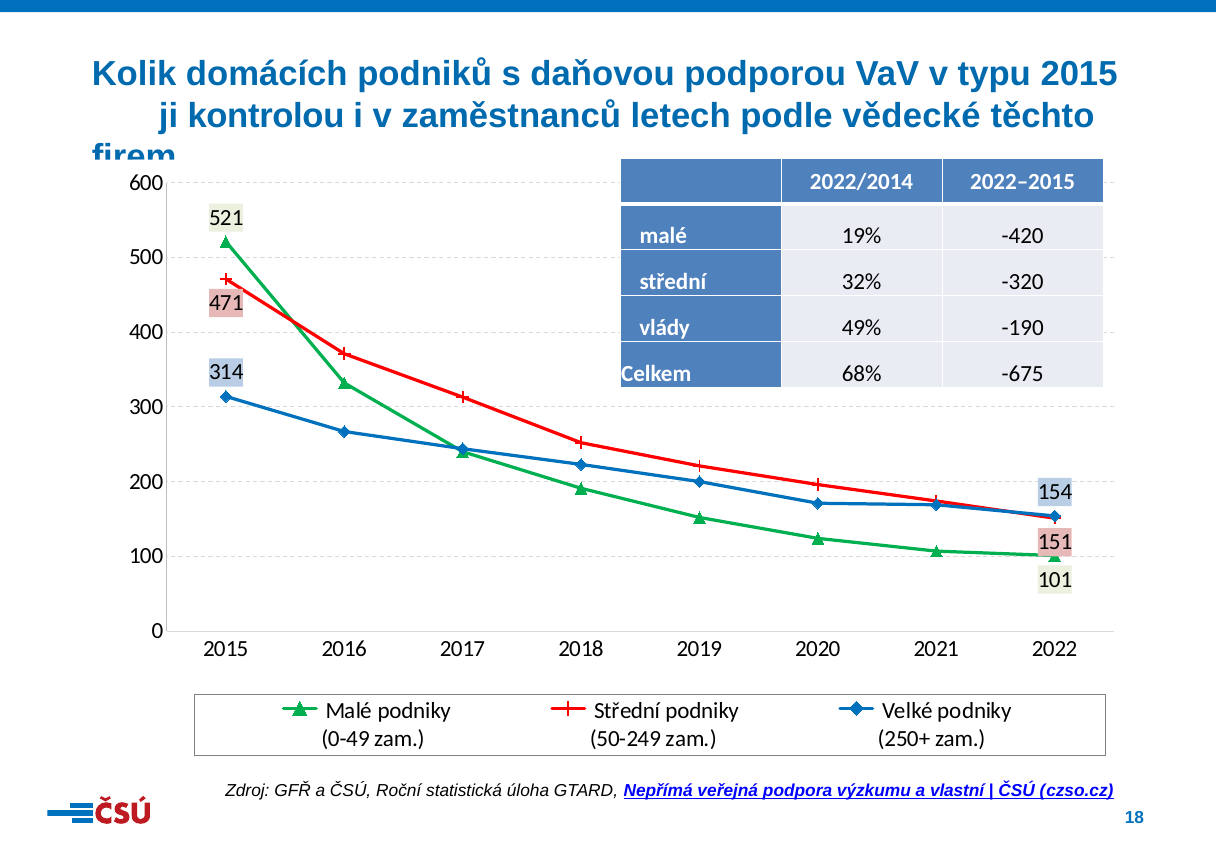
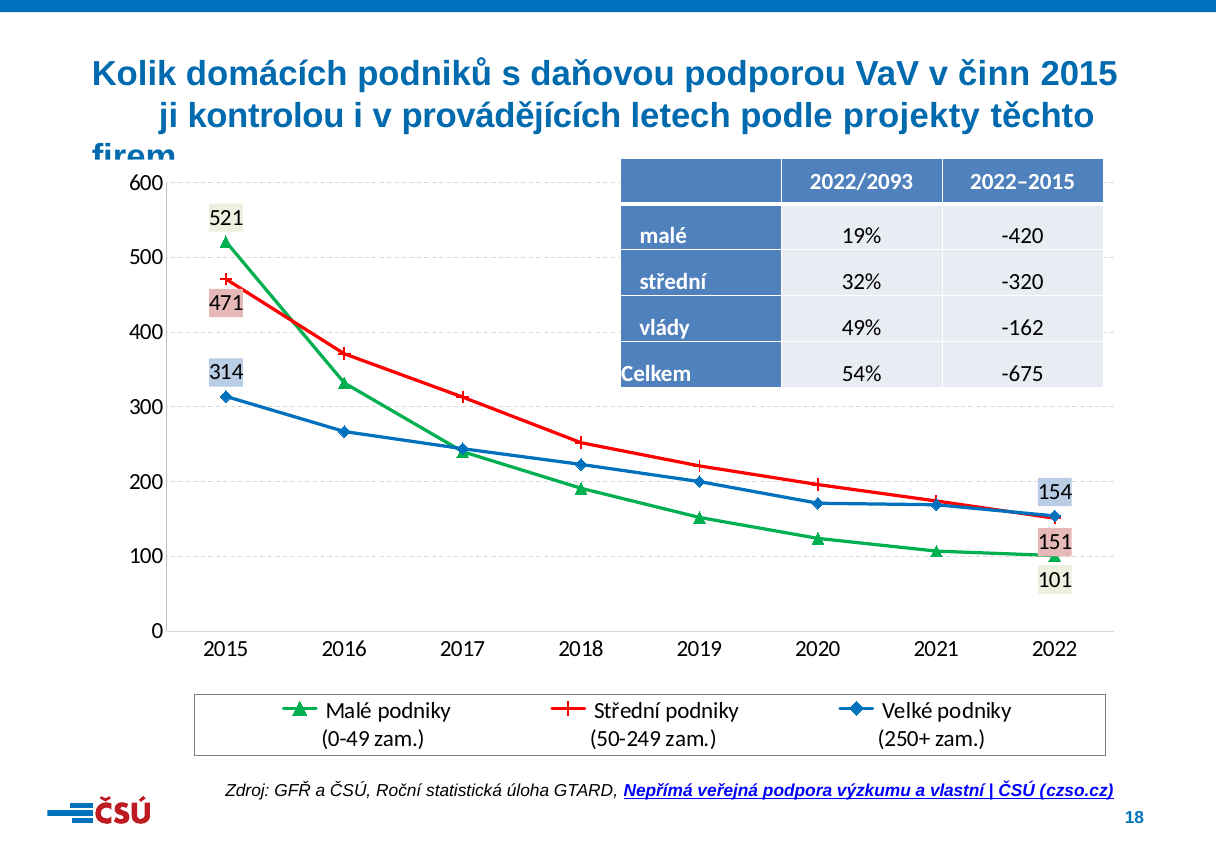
typu: typu -> činn
zaměstnanců: zaměstnanců -> provádějících
vědecké: vědecké -> projekty
2022/2014: 2022/2014 -> 2022/2093
-190: -190 -> -162
68%: 68% -> 54%
